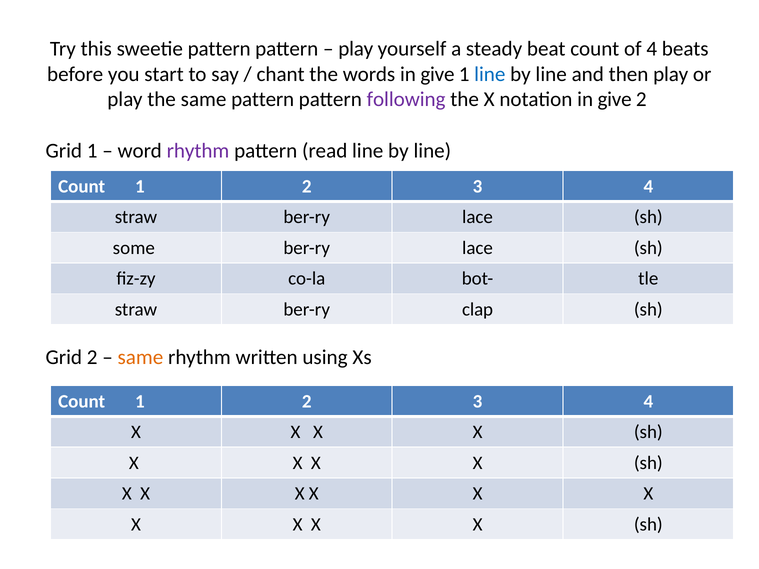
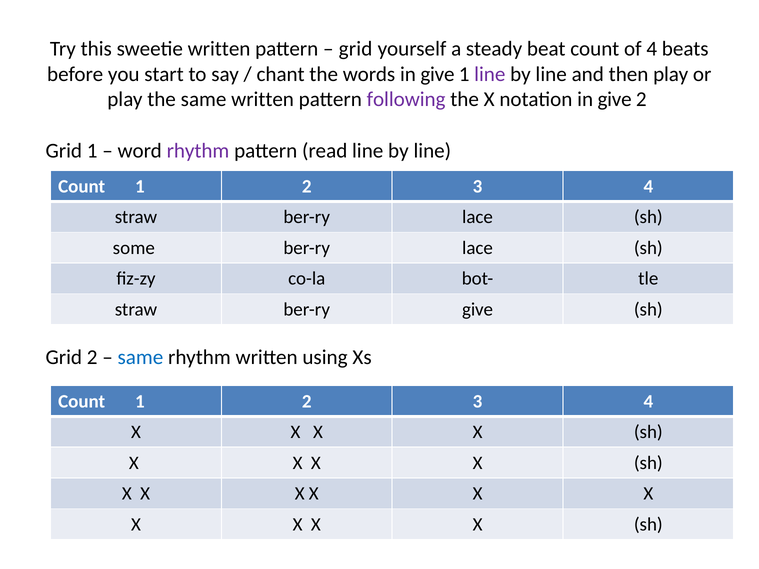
sweetie pattern: pattern -> written
play at (356, 49): play -> grid
line at (490, 74) colour: blue -> purple
same pattern: pattern -> written
ber-ry clap: clap -> give
same at (140, 357) colour: orange -> blue
